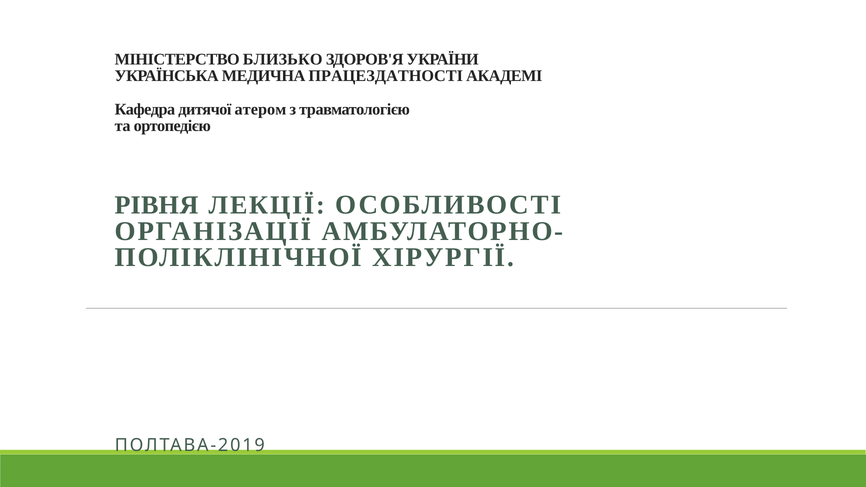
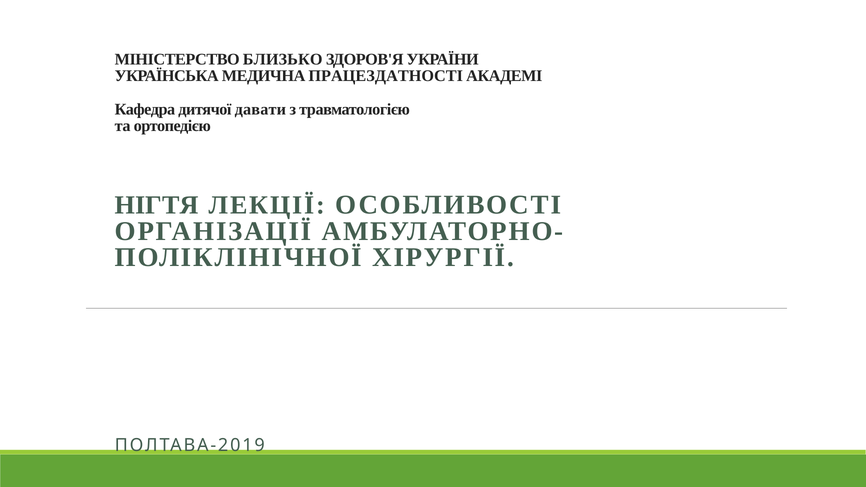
атером: атером -> давати
РІВНЯ: РІВНЯ -> НІГТЯ
